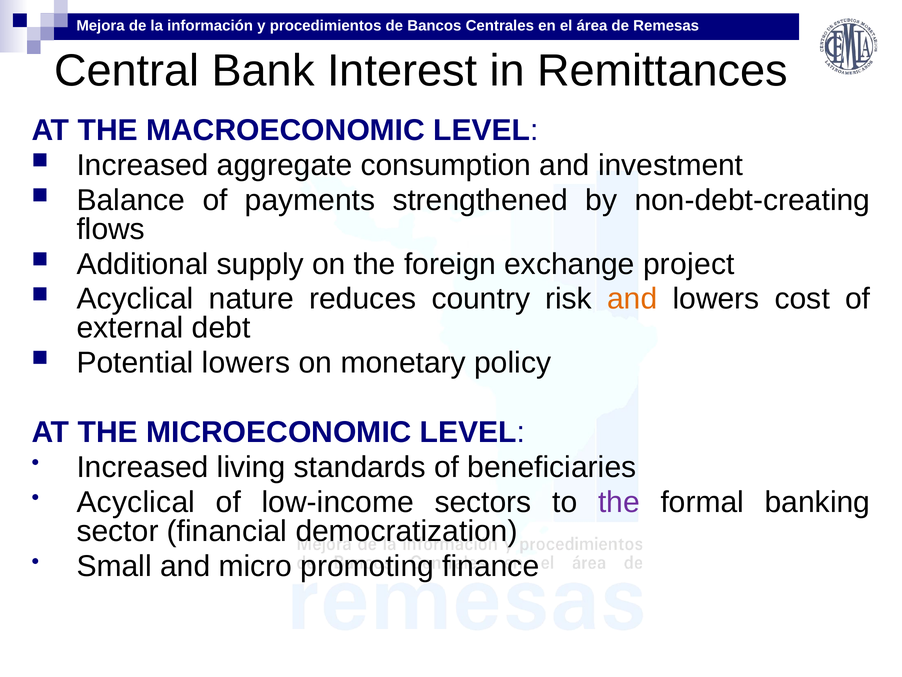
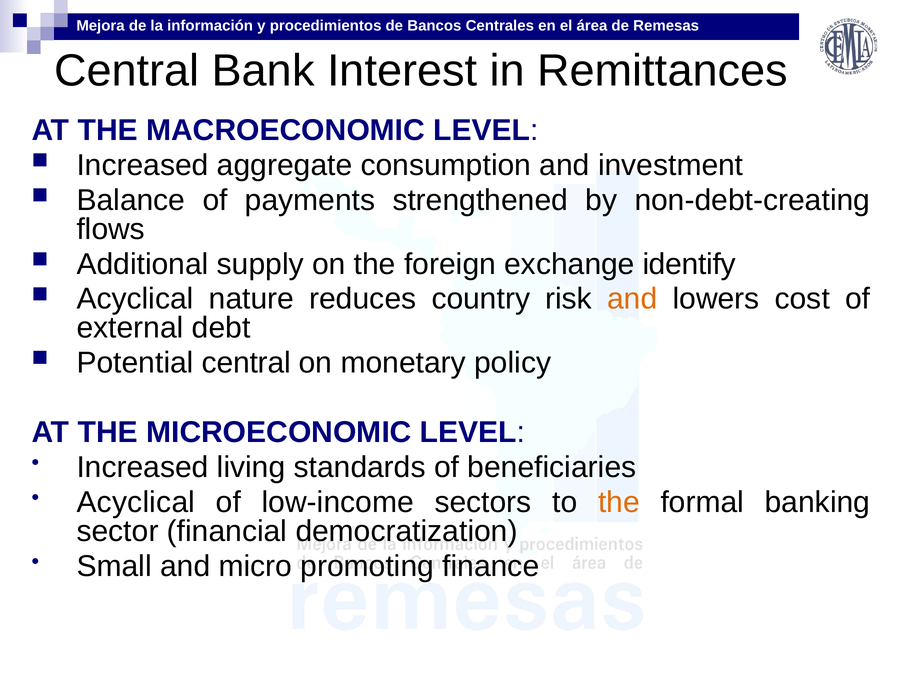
project: project -> identify
Potential lowers: lowers -> central
the at (619, 502) colour: purple -> orange
